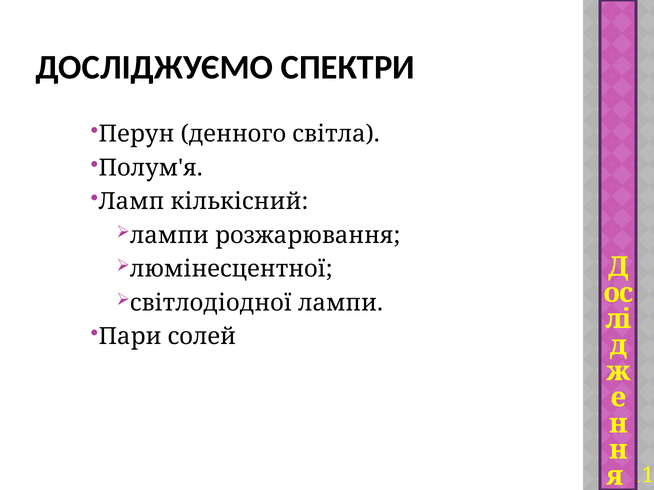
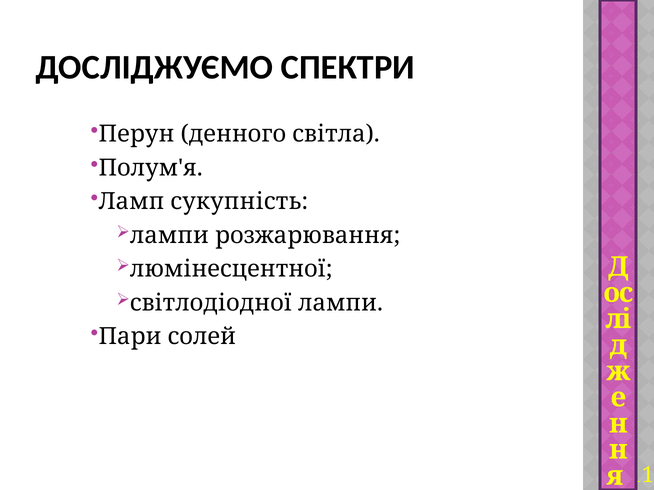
кількісний: кількісний -> сукупність
